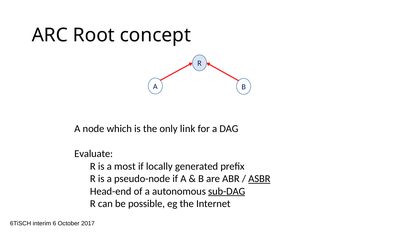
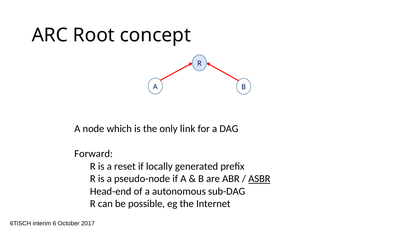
Evaluate: Evaluate -> Forward
most: most -> reset
sub-DAG underline: present -> none
